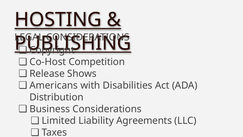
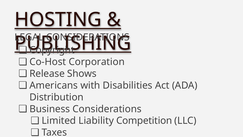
Competition: Competition -> Corporation
Agreements: Agreements -> Competition
